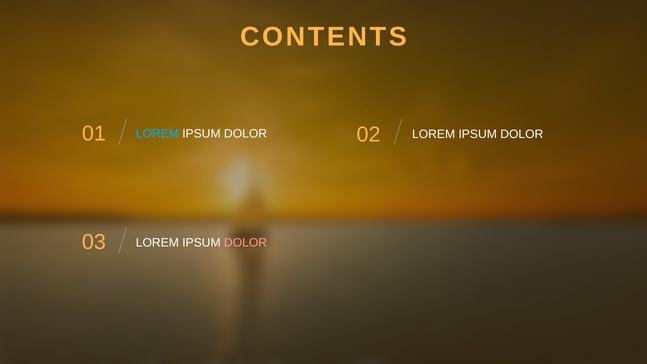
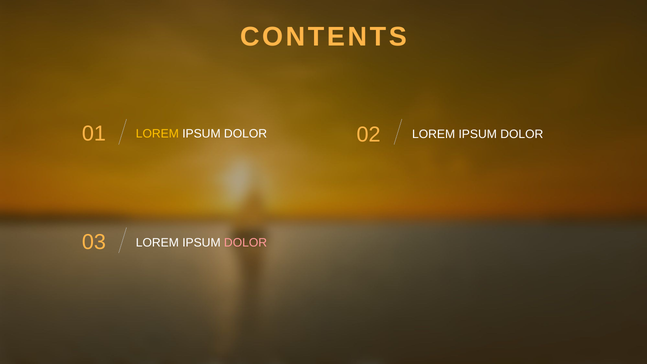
LOREM at (157, 134) colour: light blue -> yellow
